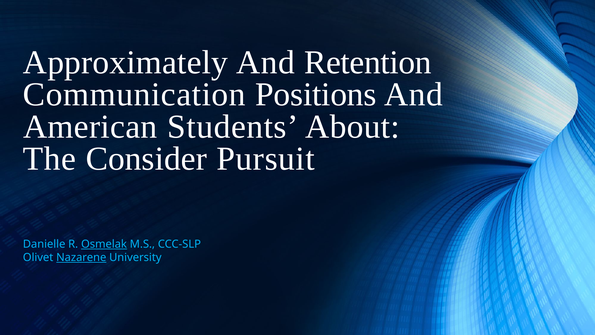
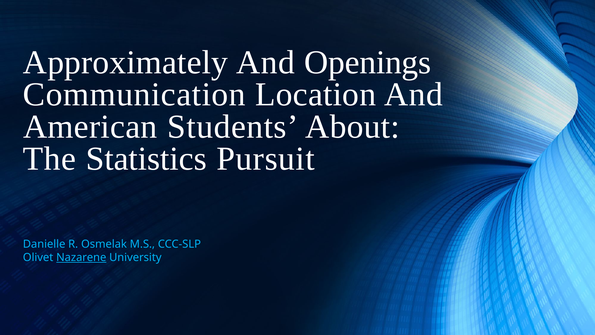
Retention: Retention -> Openings
Positions: Positions -> Location
Consider: Consider -> Statistics
Osmelak underline: present -> none
